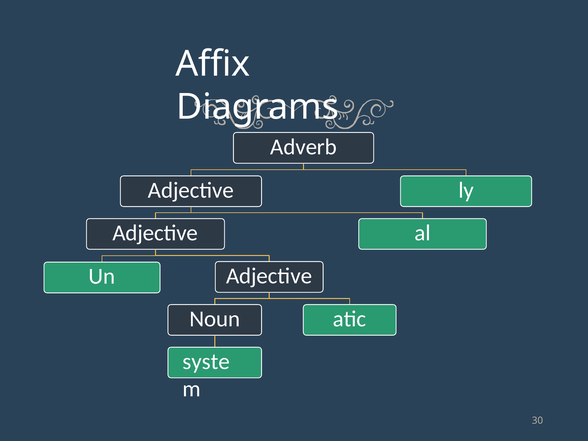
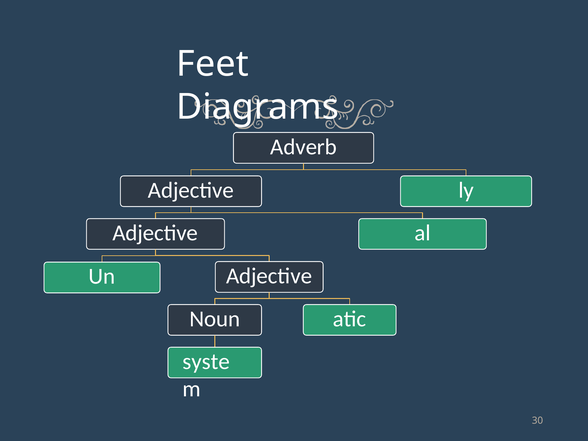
Affix: Affix -> Feet
